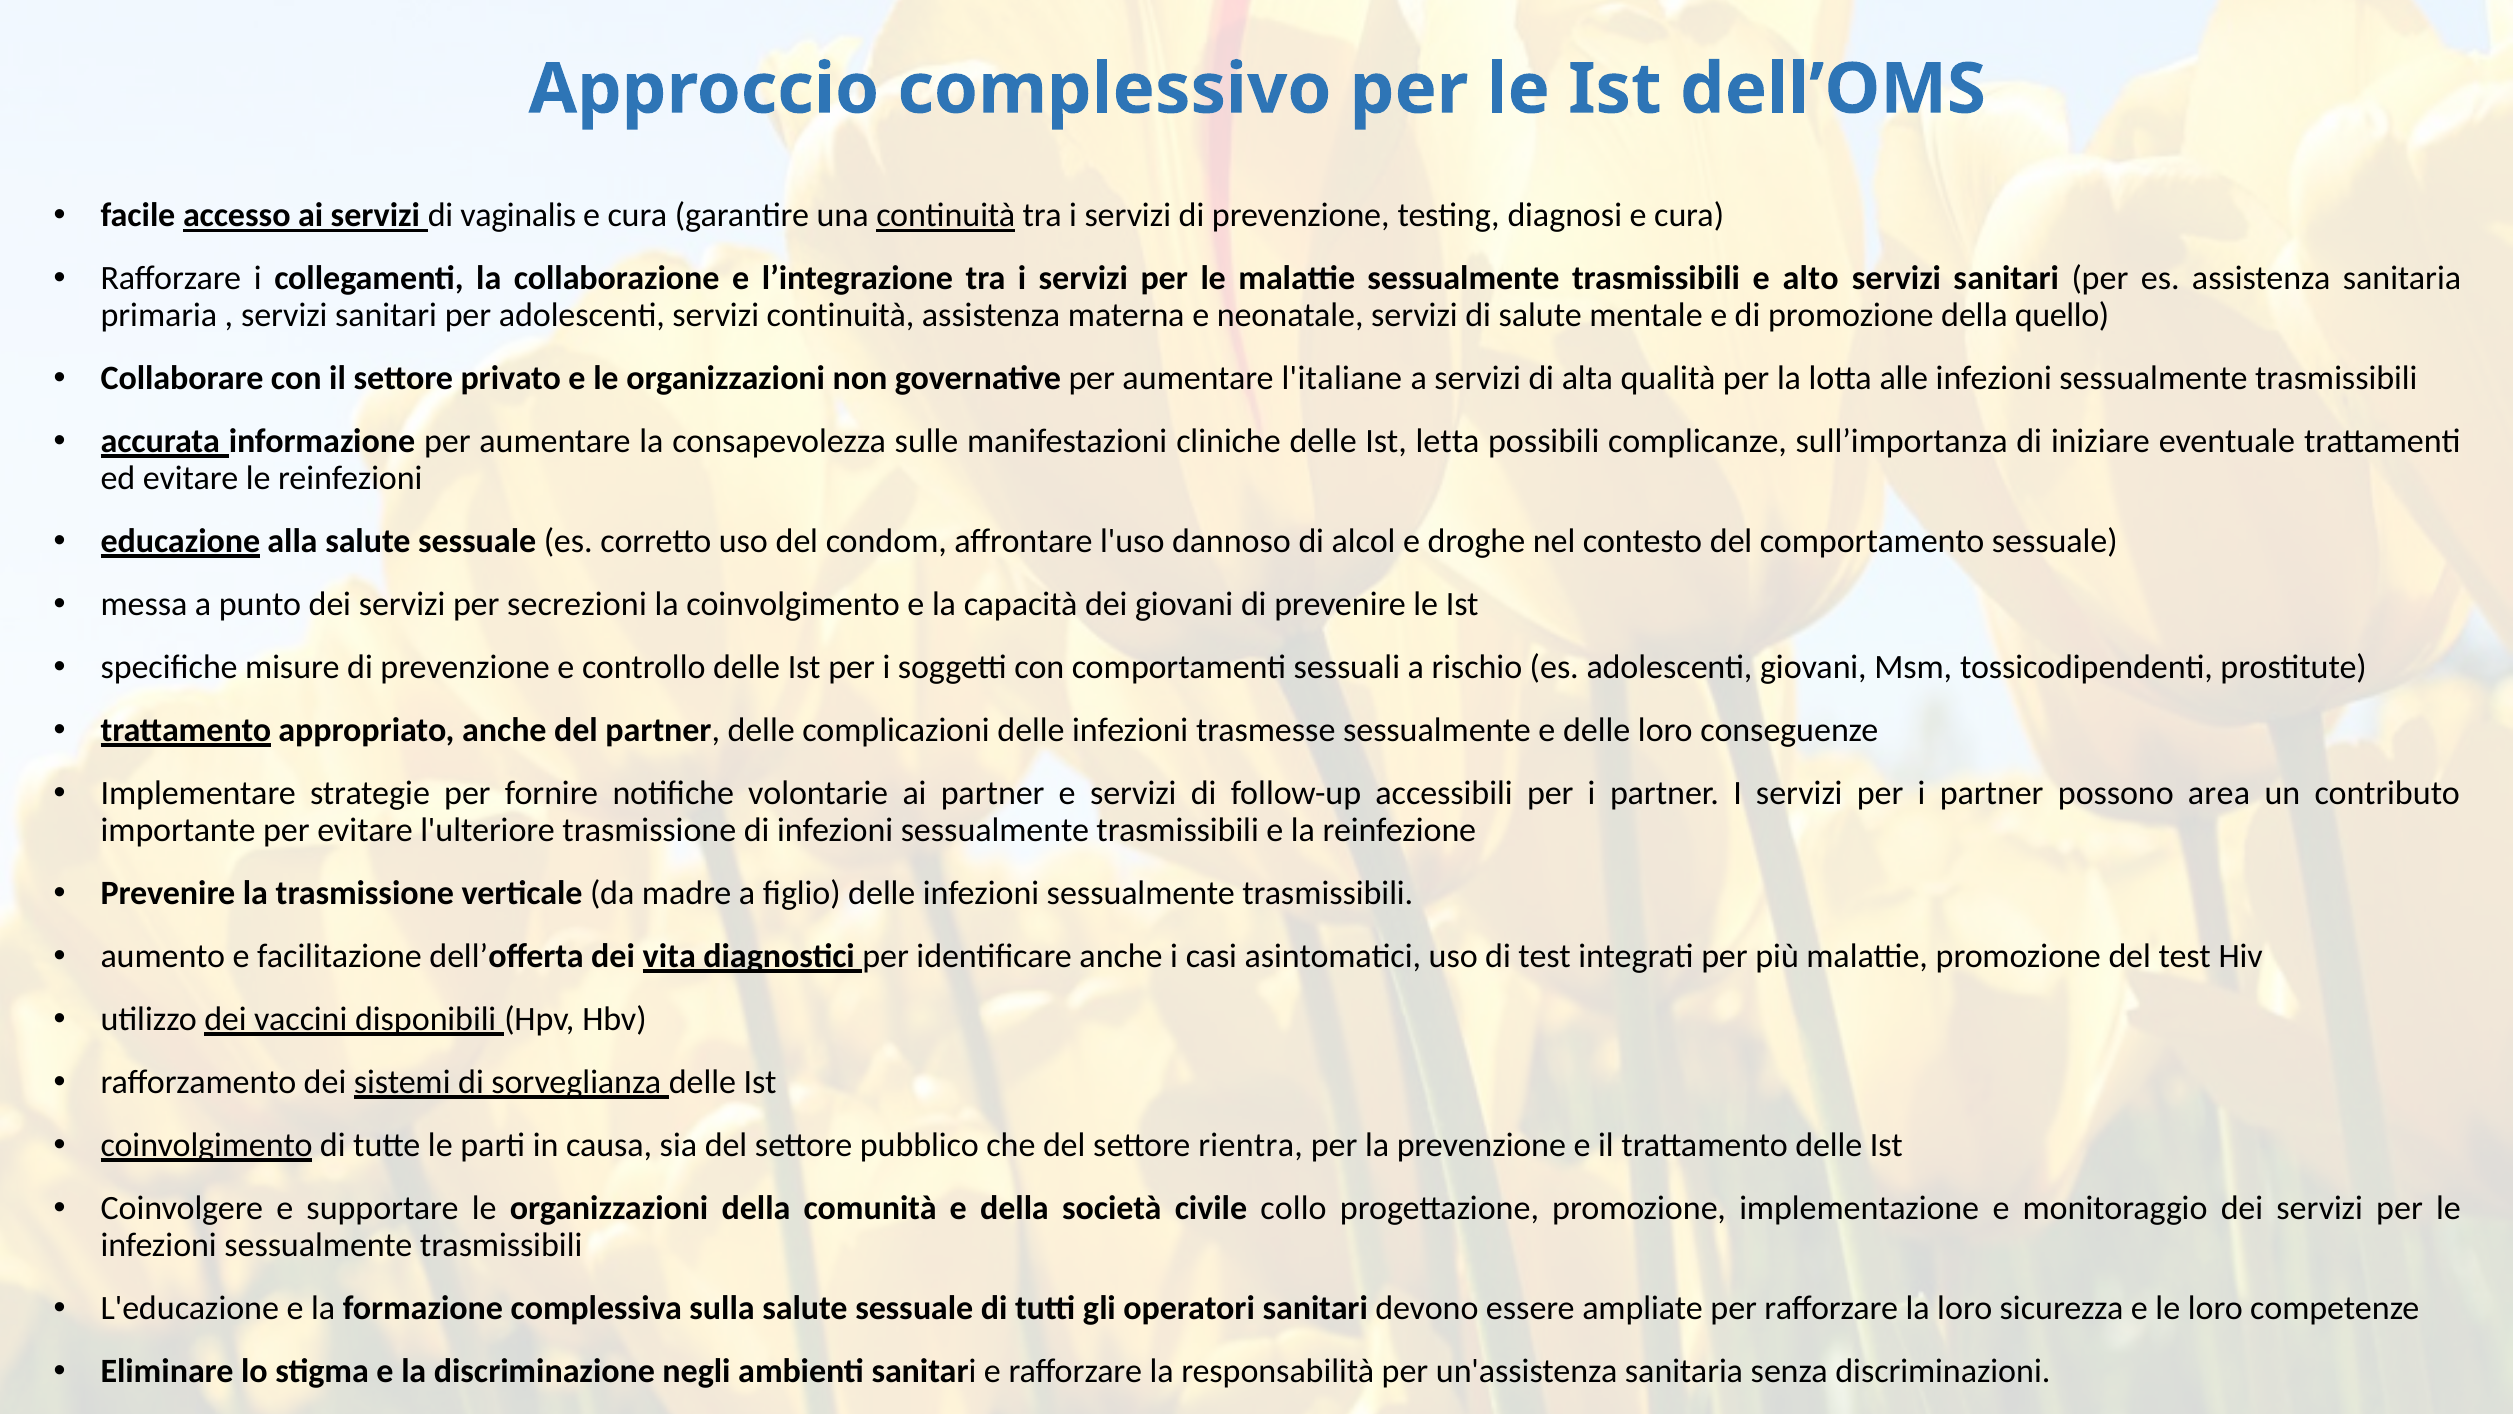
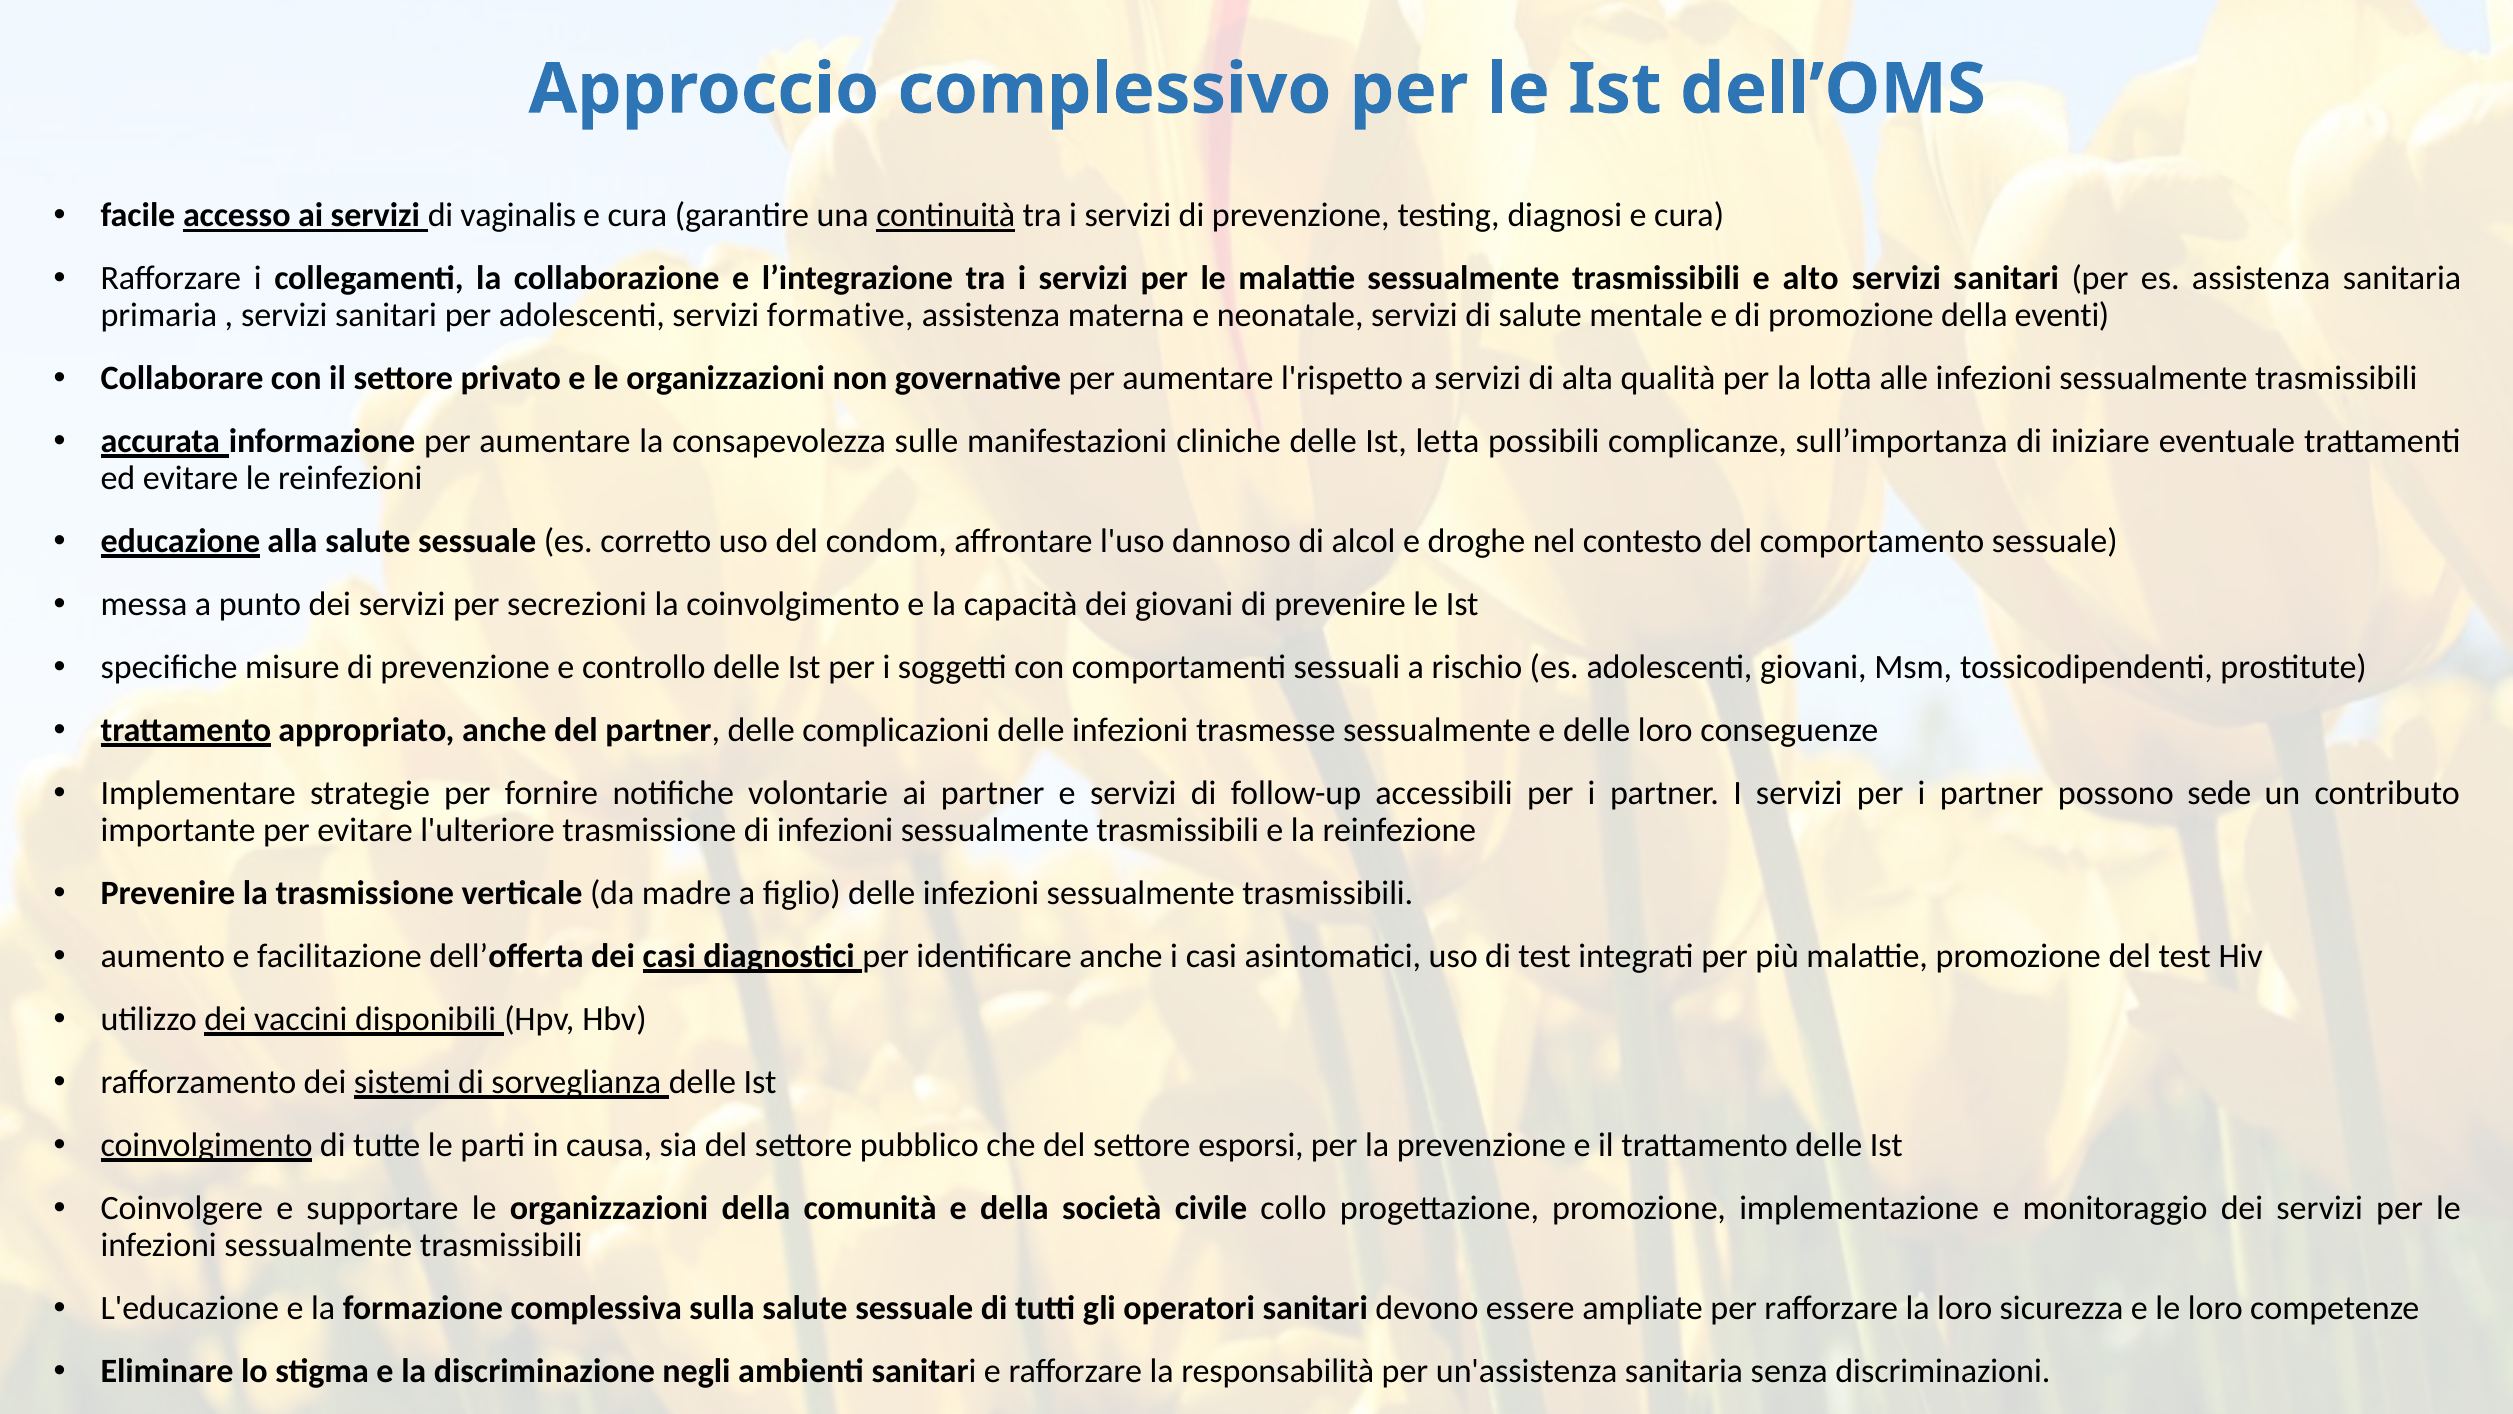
servizi continuità: continuità -> formative
quello: quello -> eventi
l'italiane: l'italiane -> l'rispetto
area: area -> sede
dei vita: vita -> casi
rientra: rientra -> esporsi
